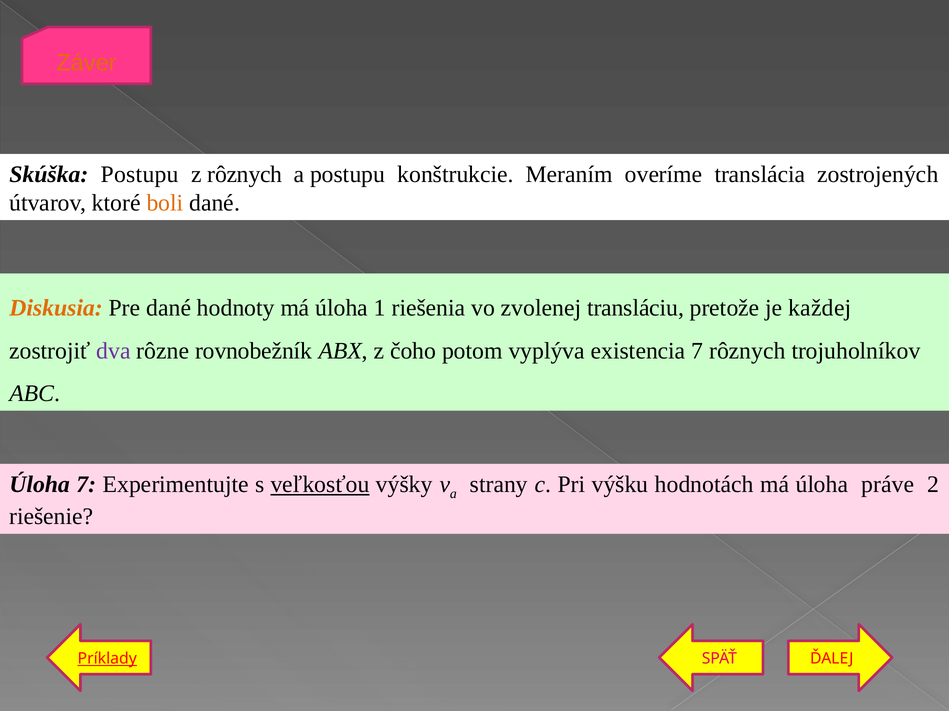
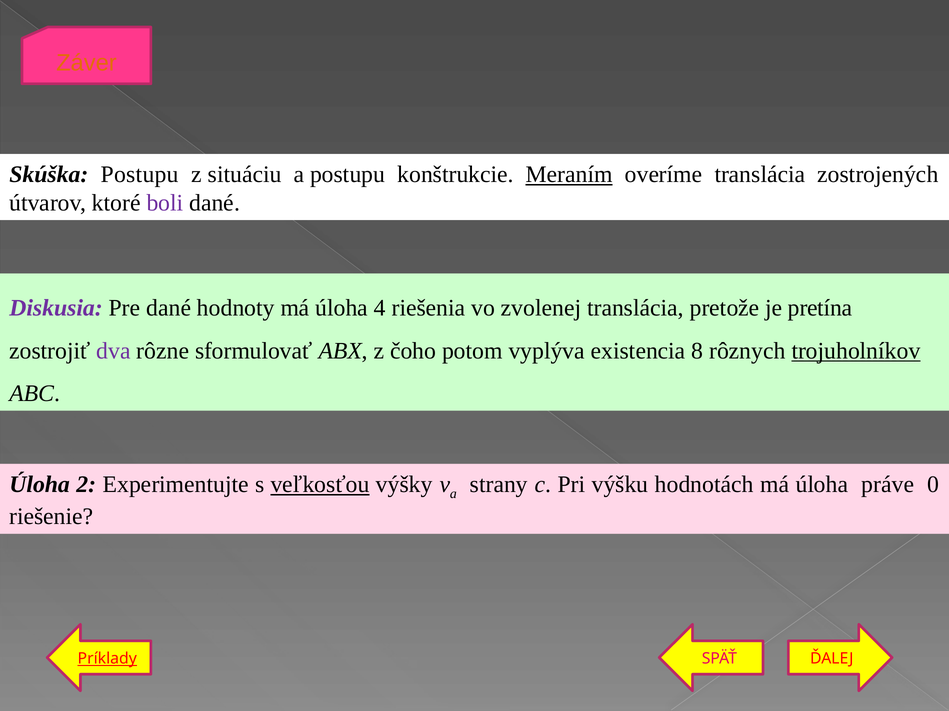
z rôznych: rôznych -> situáciu
Meraním underline: none -> present
boli colour: orange -> purple
Diskusia colour: orange -> purple
1: 1 -> 4
zvolenej transláciu: transláciu -> translácia
každej: každej -> pretína
rovnobežník: rovnobežník -> sformulovať
existencia 7: 7 -> 8
trojuholníkov underline: none -> present
Úloha 7: 7 -> 2
2: 2 -> 0
